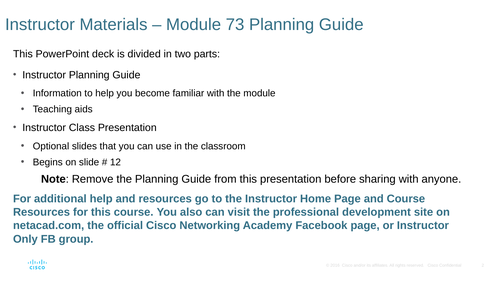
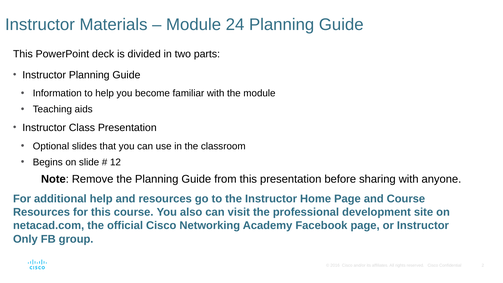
73: 73 -> 24
